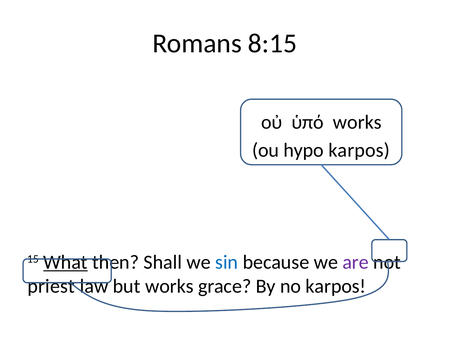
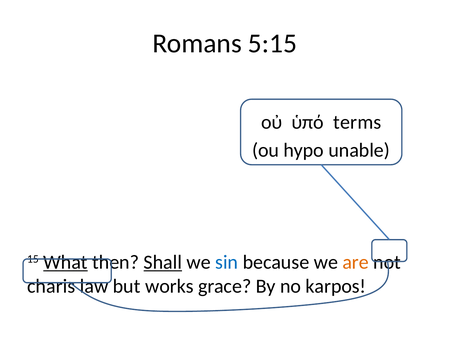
8:15: 8:15 -> 5:15
ὑπό works: works -> terms
hypo karpos: karpos -> unable
Shall underline: none -> present
are colour: purple -> orange
priest: priest -> charis
